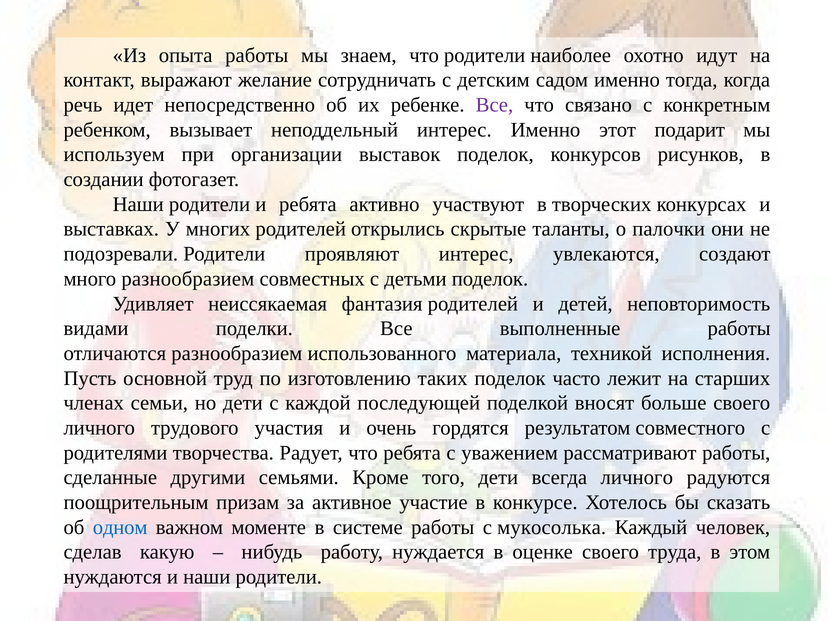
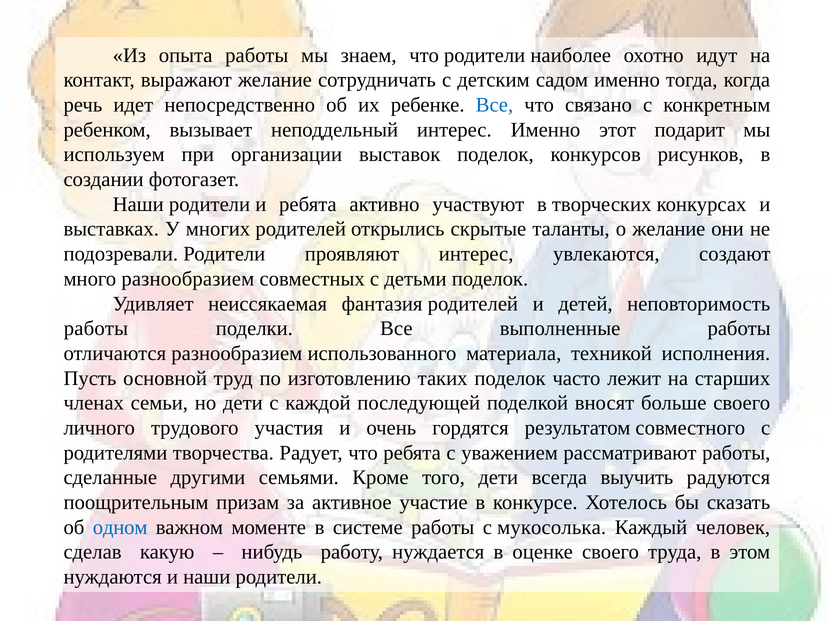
Все at (494, 105) colour: purple -> blue
о палочки: палочки -> желание
видами at (96, 329): видами -> работы
всегда личного: личного -> выучить
